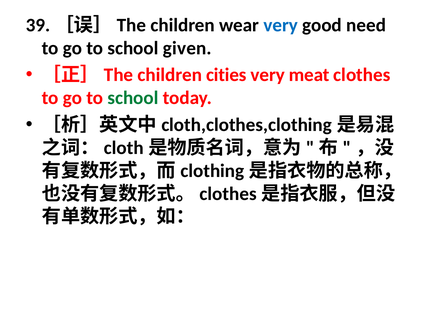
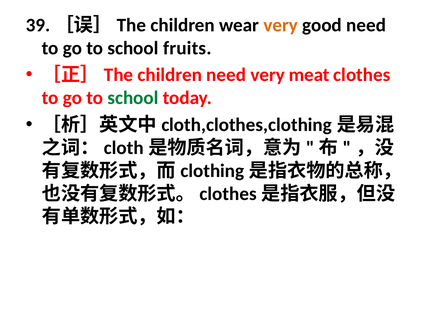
very at (281, 25) colour: blue -> orange
given: given -> fruits
children cities: cities -> need
